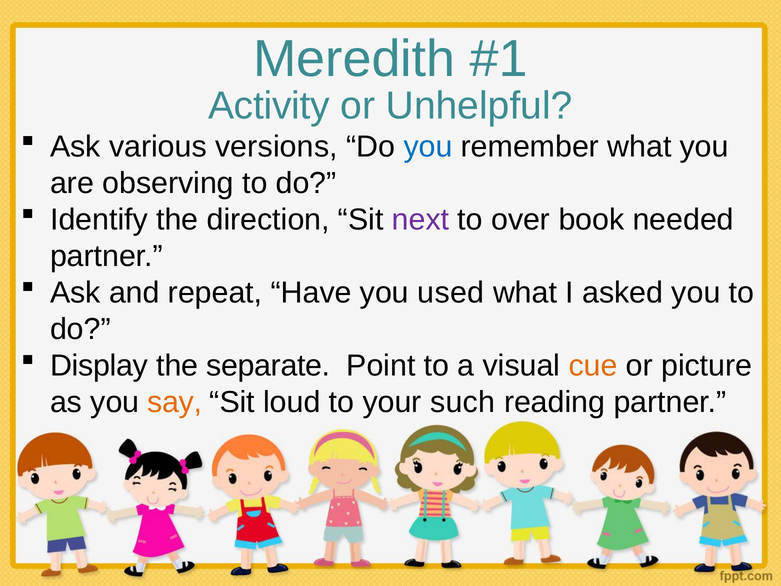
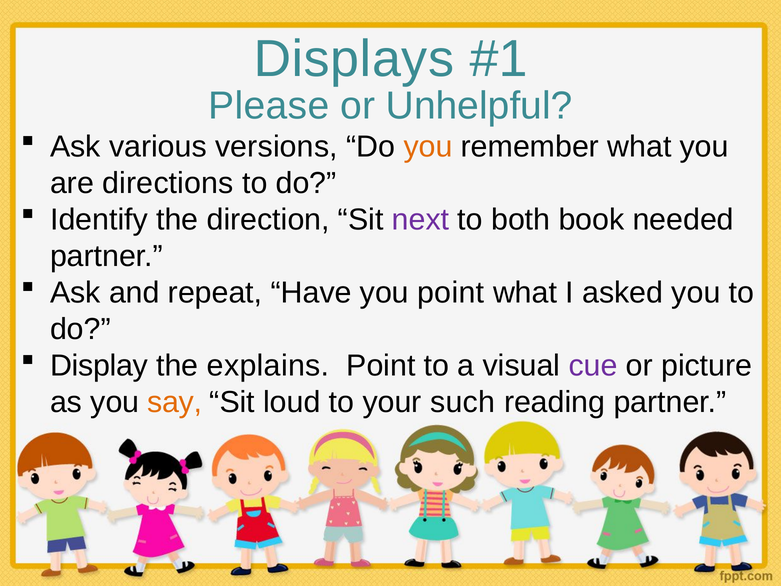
Meredith: Meredith -> Displays
Activity: Activity -> Please
you at (428, 147) colour: blue -> orange
observing: observing -> directions
over: over -> both
you used: used -> point
separate: separate -> explains
cue colour: orange -> purple
